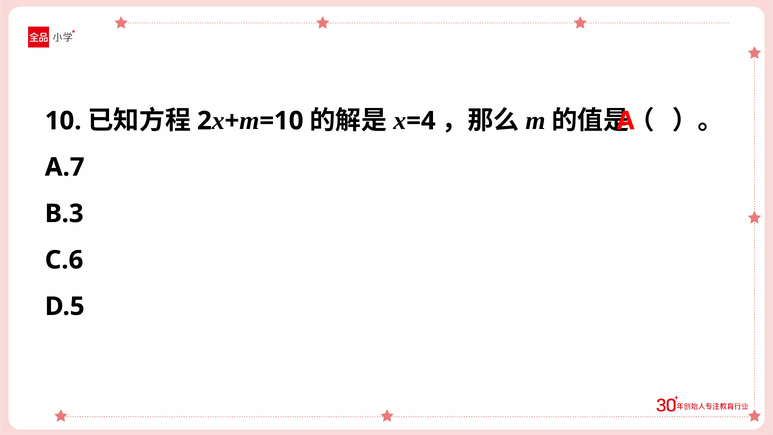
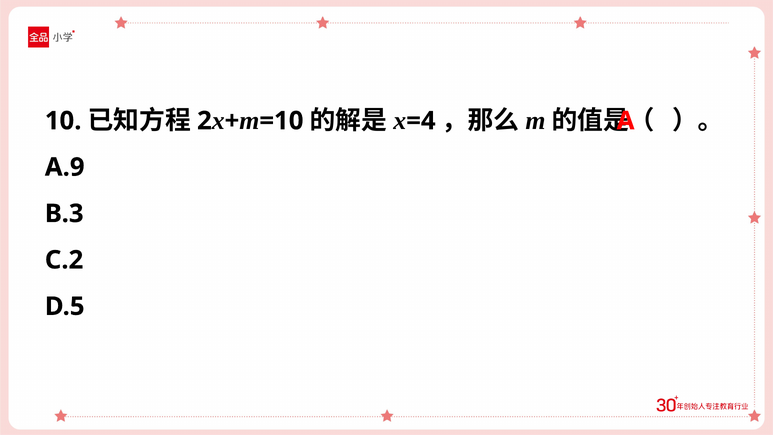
A.7: A.7 -> A.9
C.6: C.6 -> C.2
